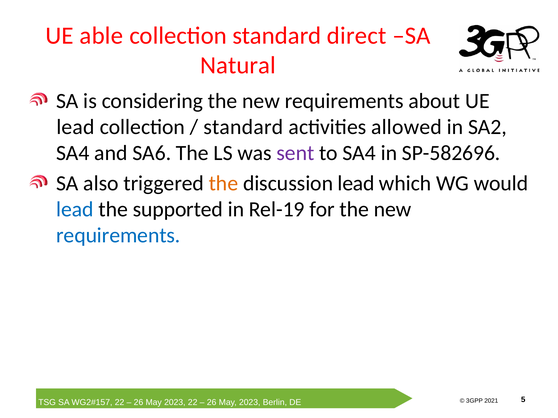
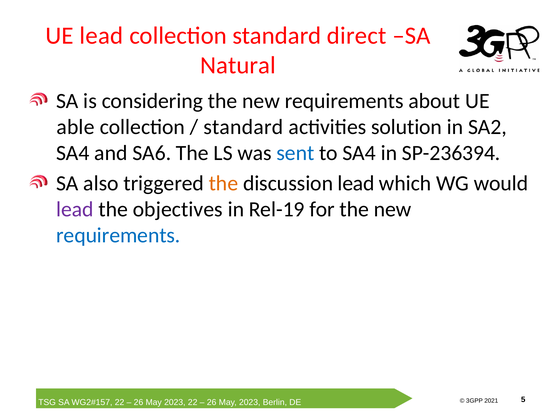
UE able: able -> lead
lead at (76, 127): lead -> able
allowed: allowed -> solution
sent colour: purple -> blue
SP-582696: SP-582696 -> SP-236394
lead at (75, 210) colour: blue -> purple
supported: supported -> objectives
